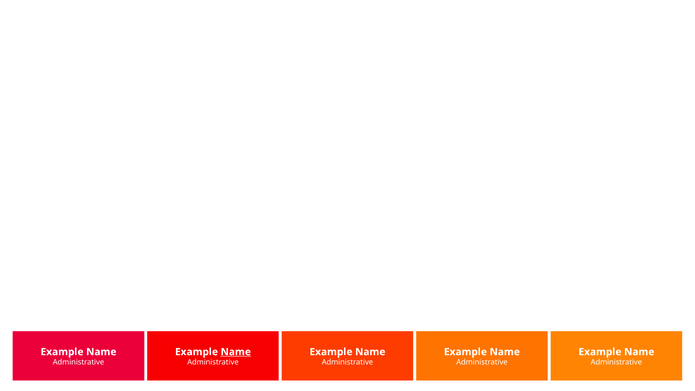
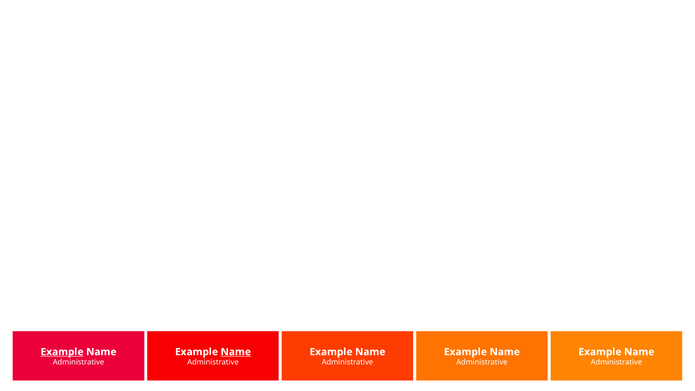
Example at (62, 352) underline: none -> present
